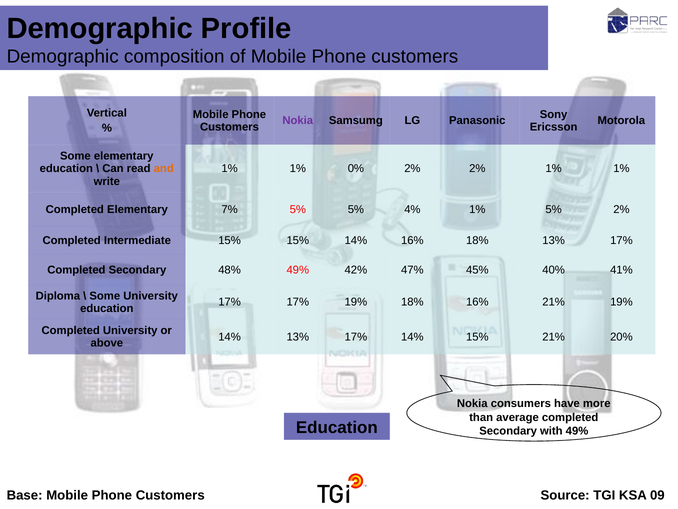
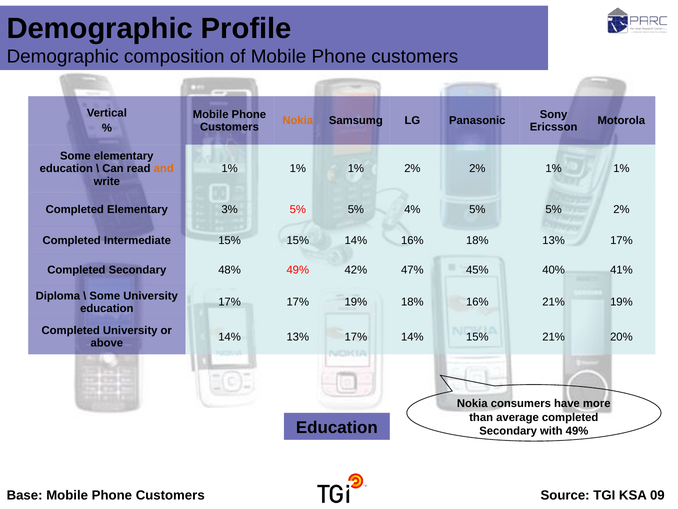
Nokia at (298, 121) colour: purple -> orange
1% 1% 0%: 0% -> 1%
7%: 7% -> 3%
4% 1%: 1% -> 5%
